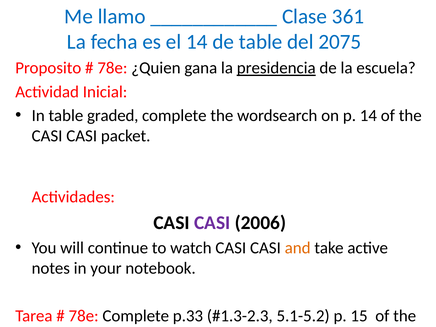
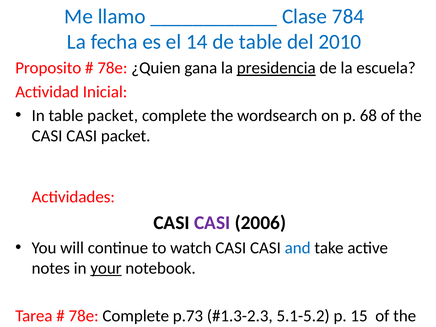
361: 361 -> 784
2075: 2075 -> 2010
table graded: graded -> packet
p 14: 14 -> 68
and colour: orange -> blue
your underline: none -> present
p.33: p.33 -> p.73
